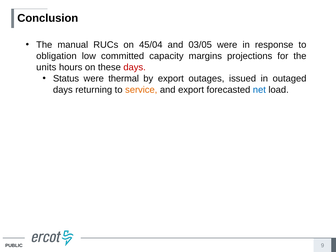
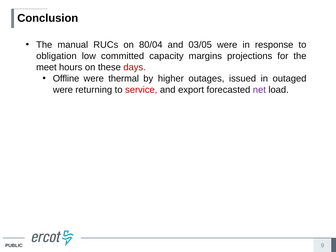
45/04: 45/04 -> 80/04
units: units -> meet
Status: Status -> Offline
by export: export -> higher
days at (63, 90): days -> were
service colour: orange -> red
net colour: blue -> purple
